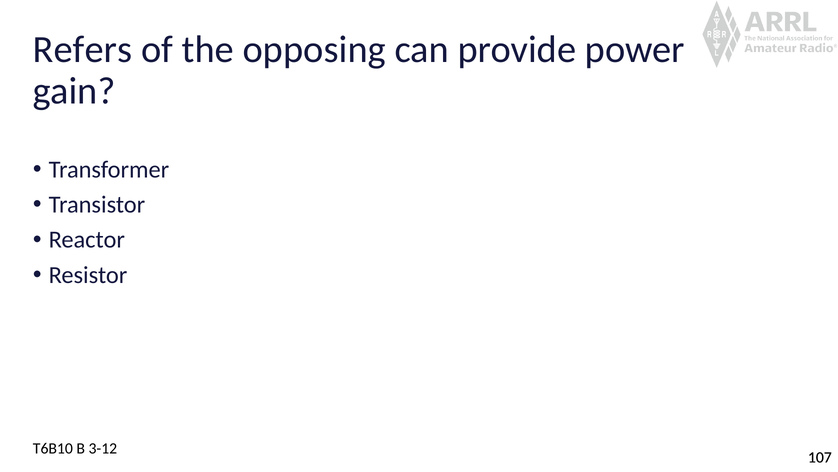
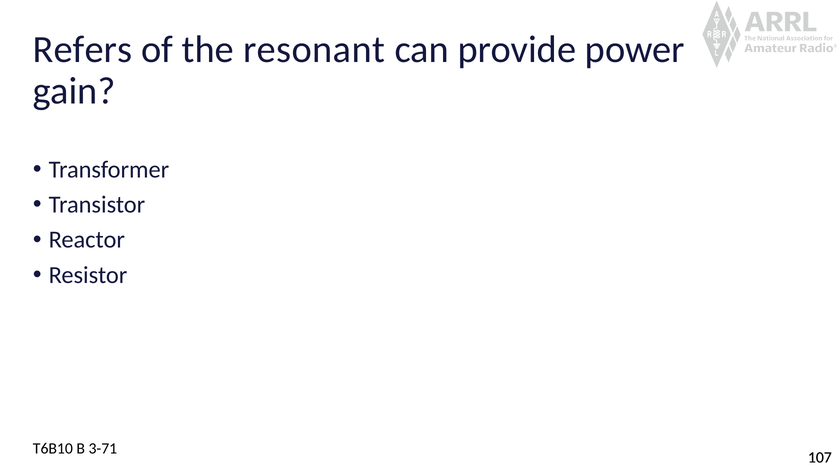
opposing: opposing -> resonant
3-12: 3-12 -> 3-71
